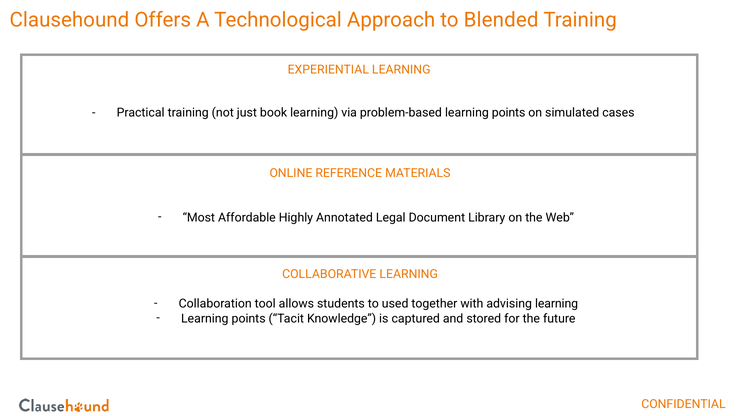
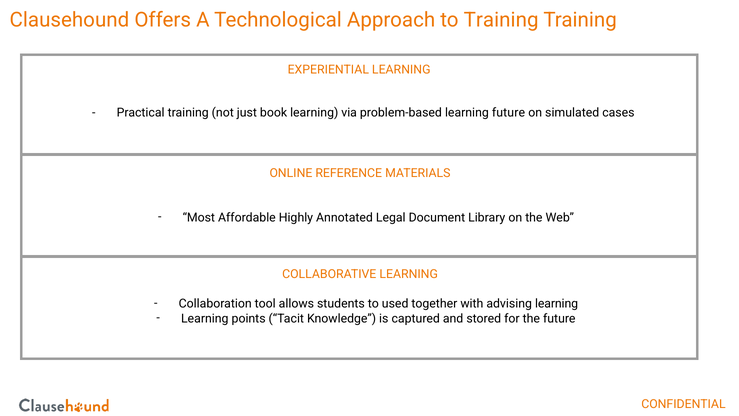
to Blended: Blended -> Training
problem-based learning points: points -> future
